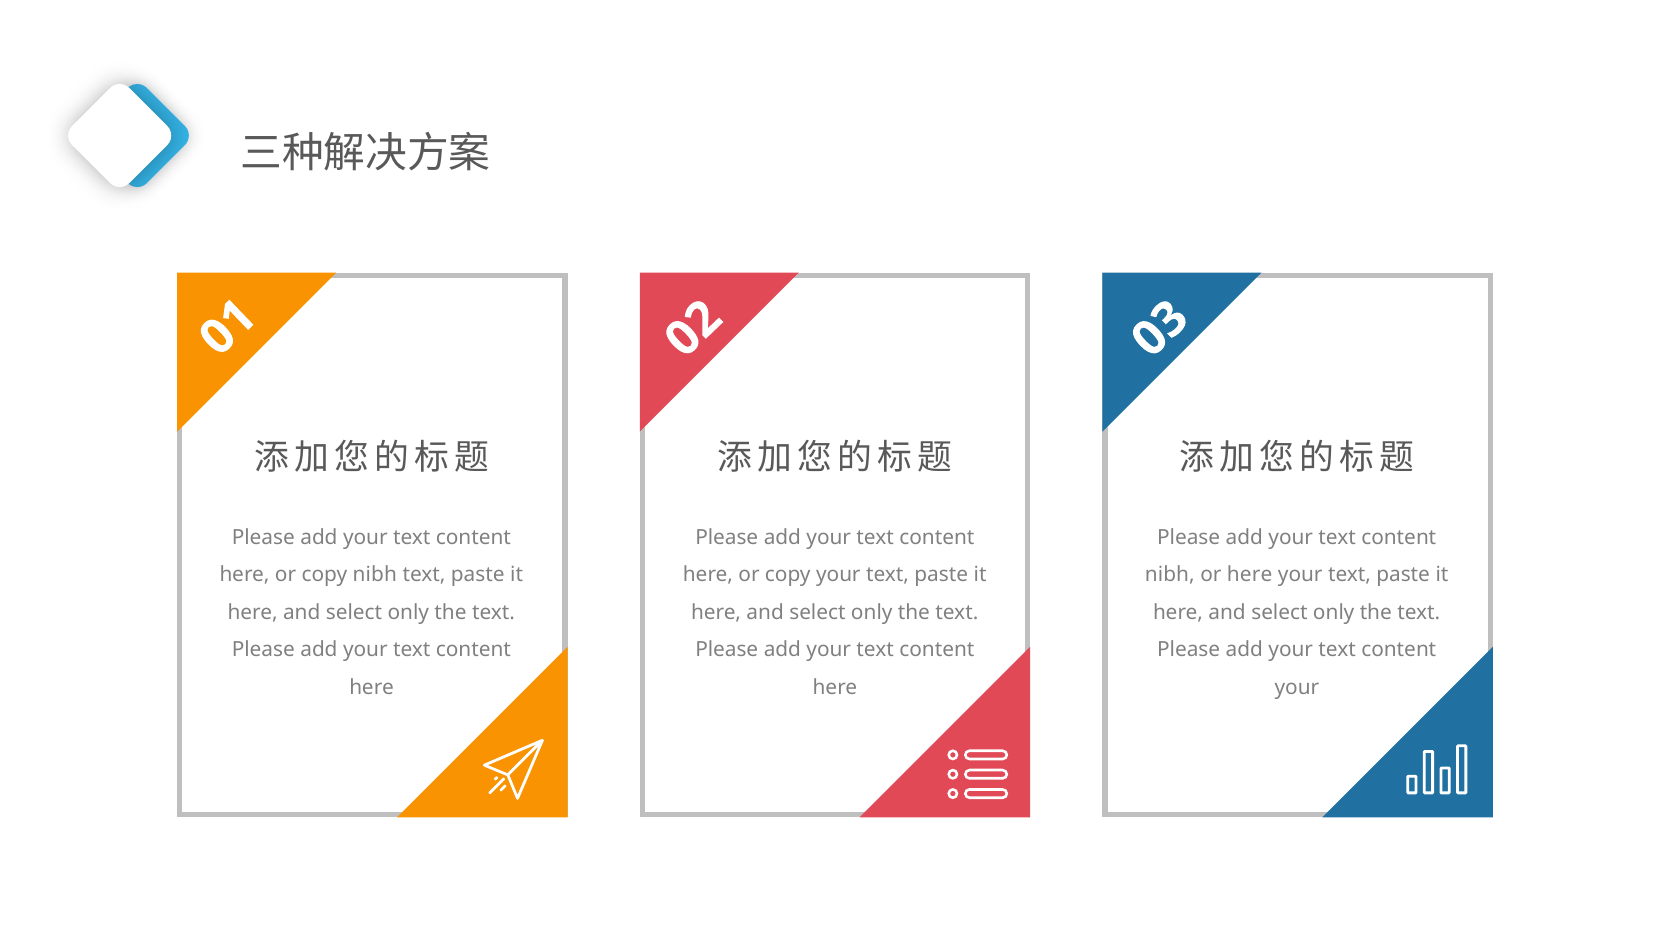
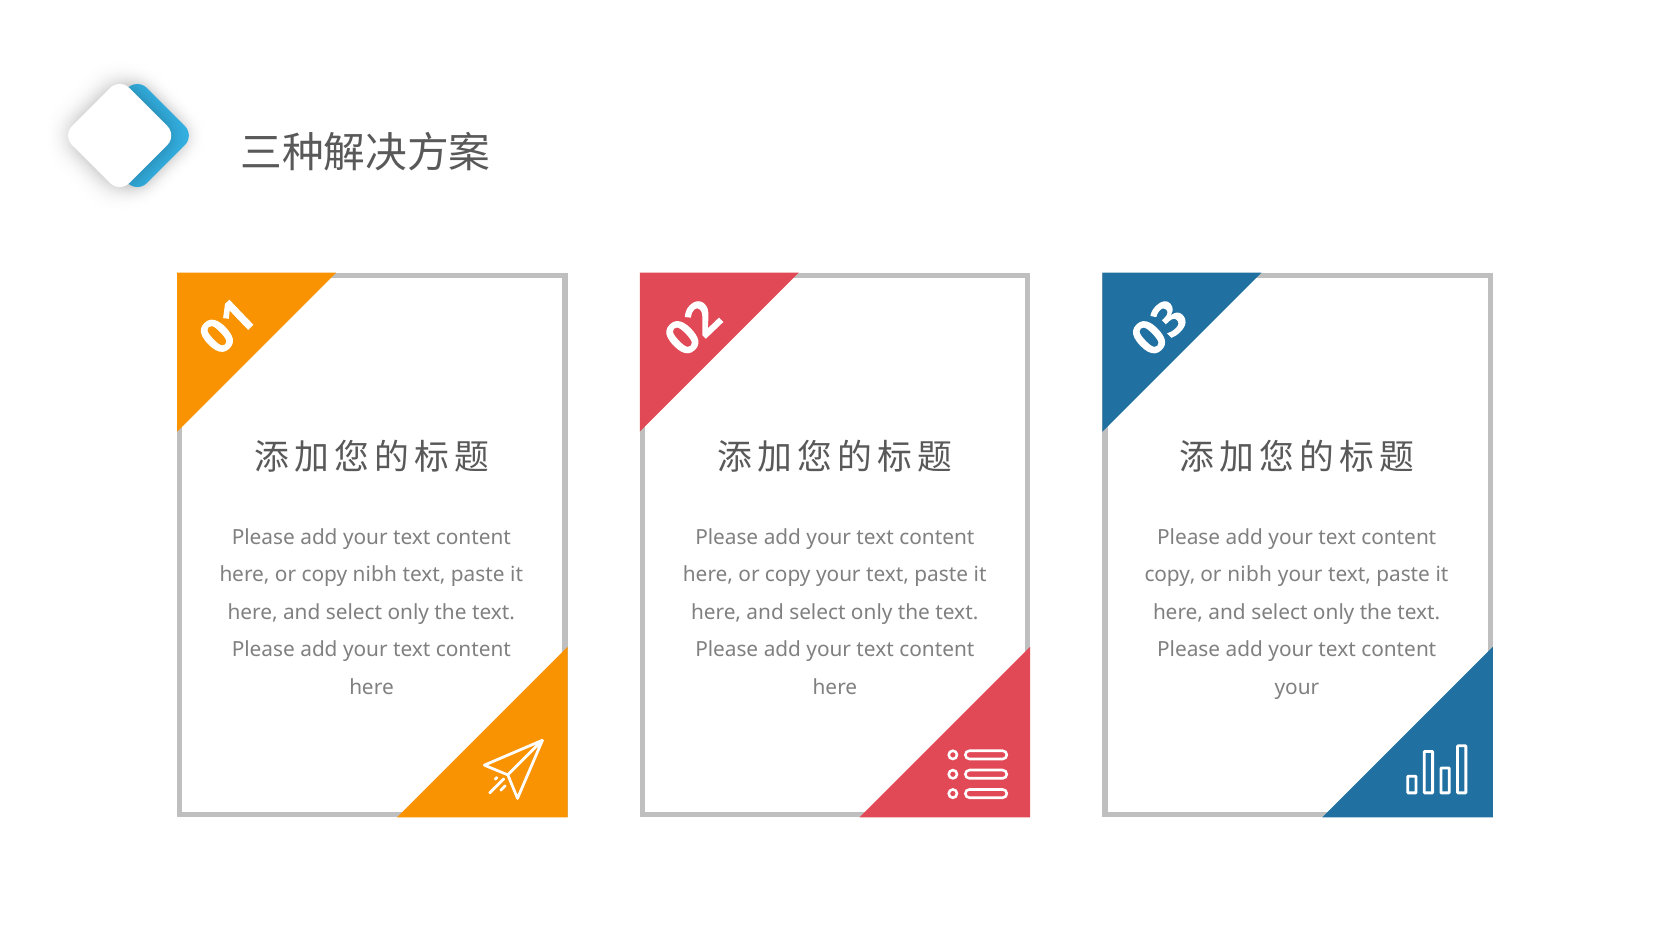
nibh at (1170, 575): nibh -> copy
or here: here -> nibh
